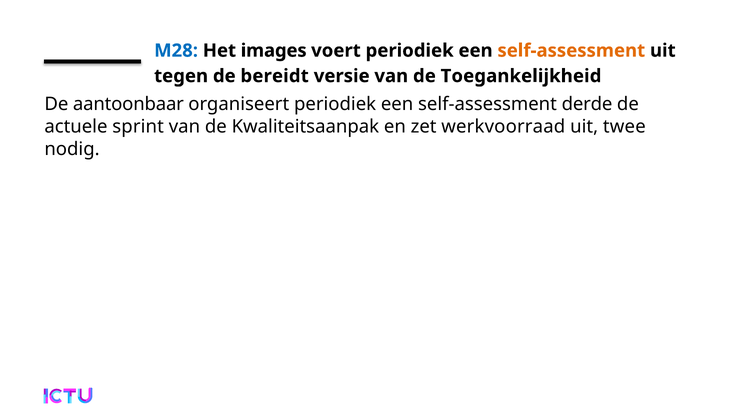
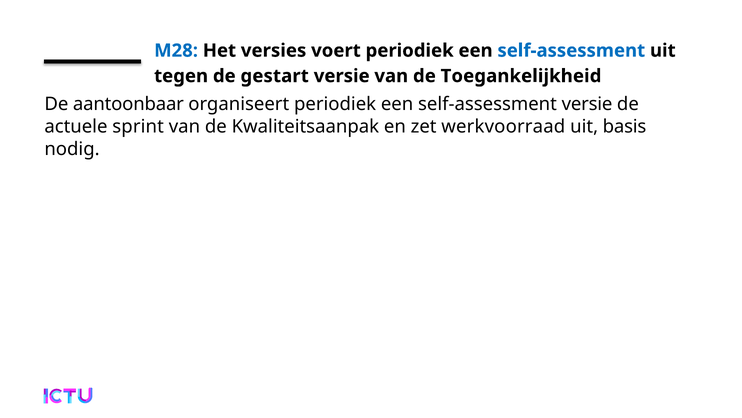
images: images -> versies
self-assessment at (571, 51) colour: orange -> blue
bereidt: bereidt -> gestart
self-assessment derde: derde -> versie
twee: twee -> basis
